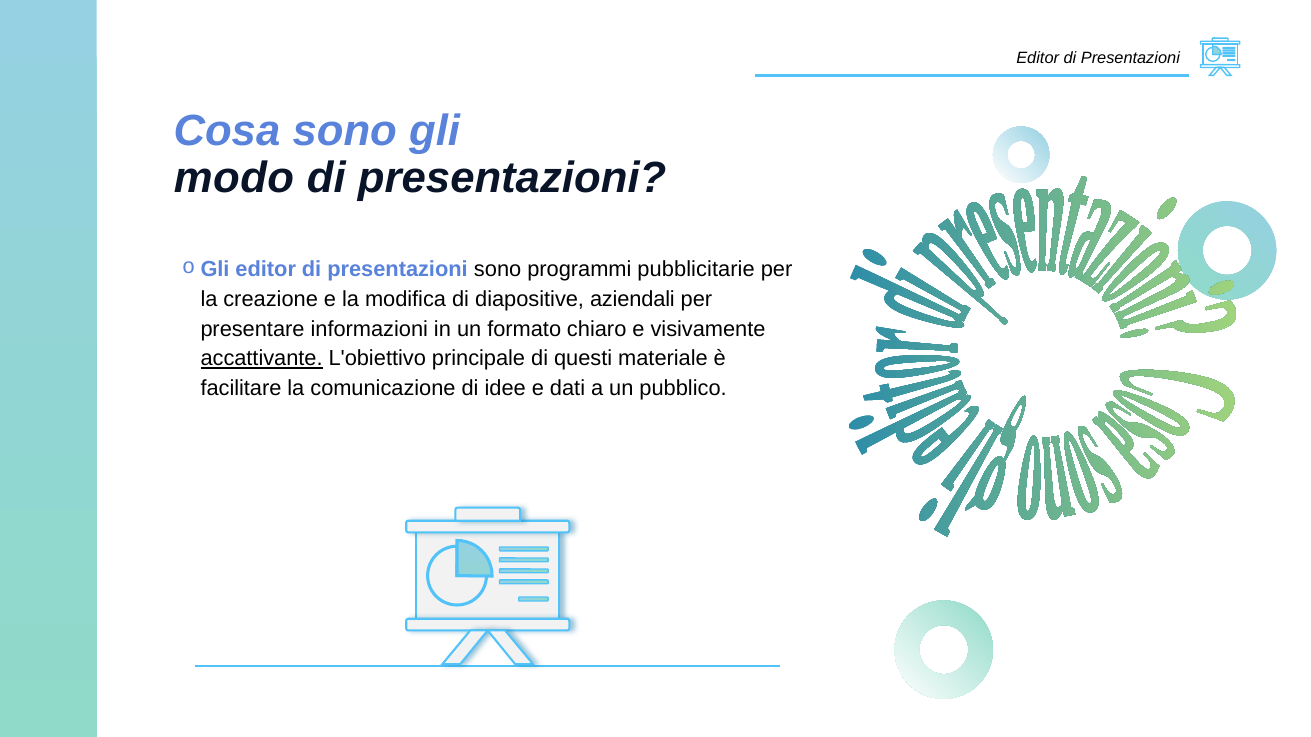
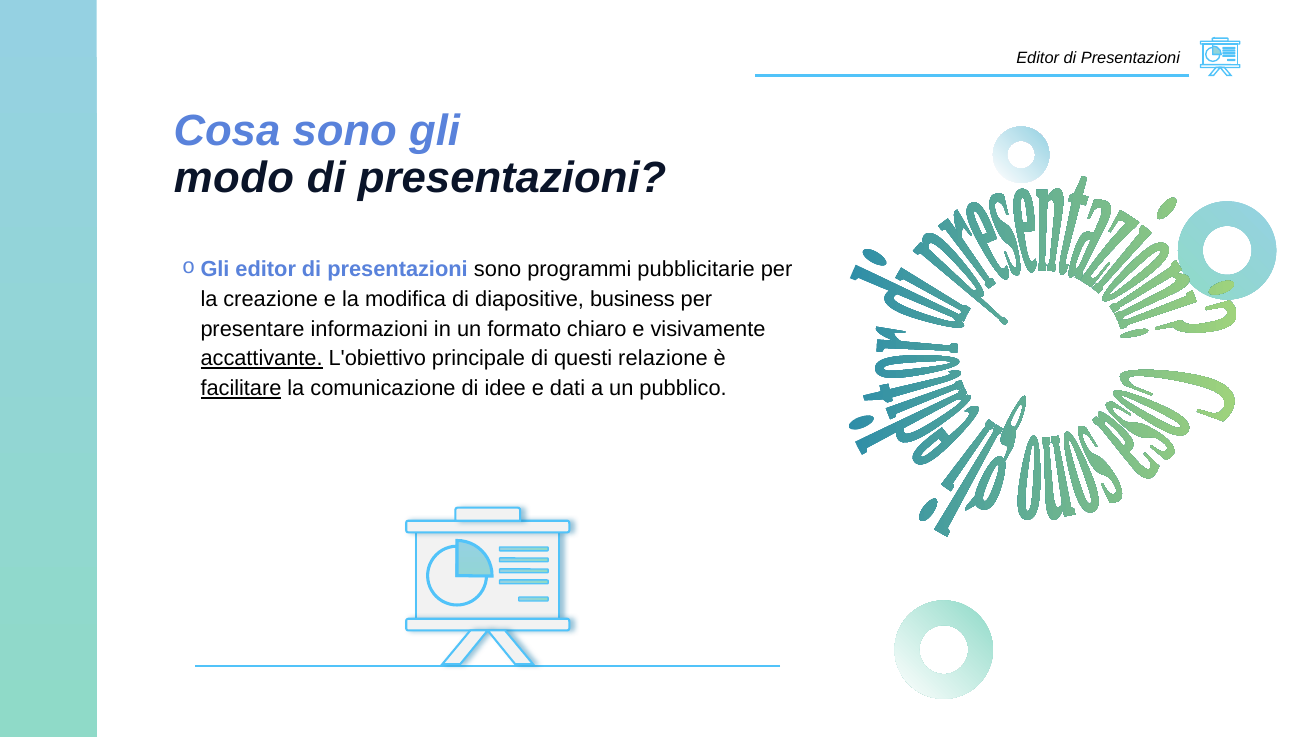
aziendali: aziendali -> business
materiale: materiale -> relazione
facilitare underline: none -> present
